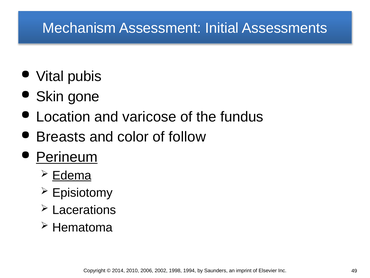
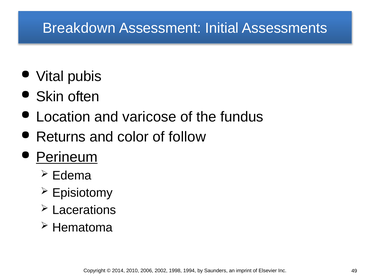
Mechanism: Mechanism -> Breakdown
gone: gone -> often
Breasts: Breasts -> Returns
Edema underline: present -> none
